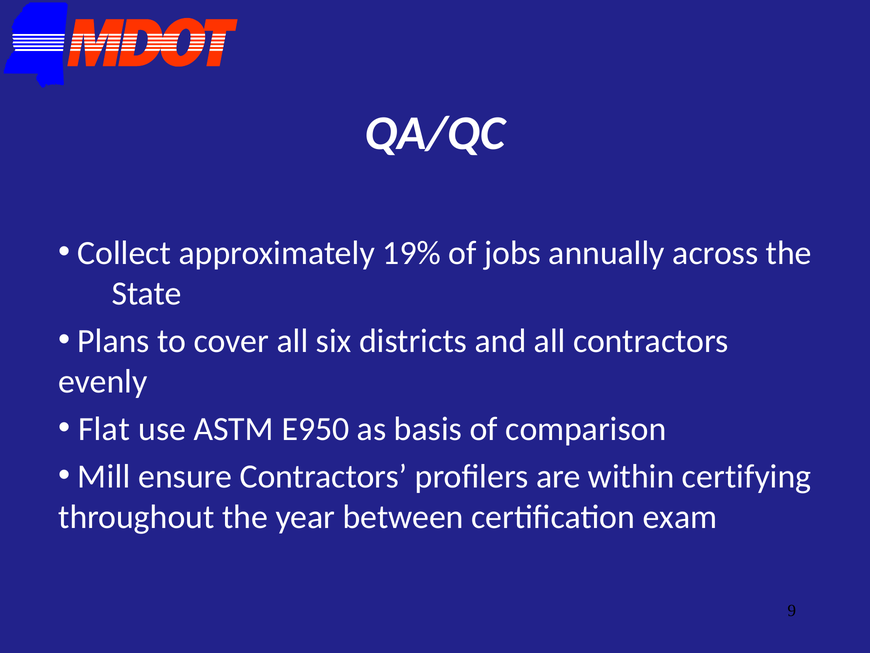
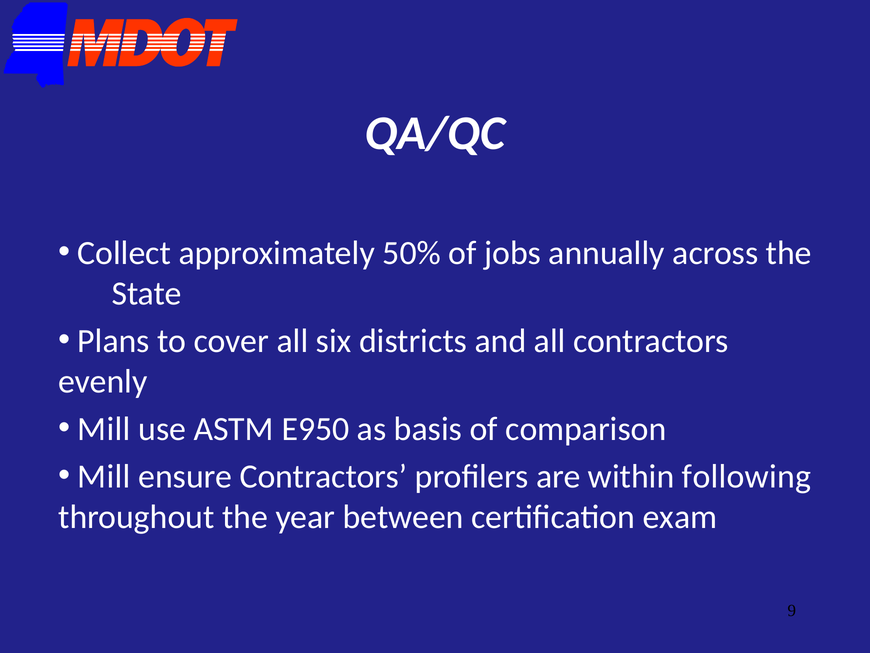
19%: 19% -> 50%
Flat at (104, 429): Flat -> Mill
certifying: certifying -> following
